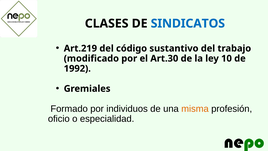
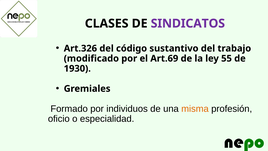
SINDICATOS colour: blue -> purple
Art.219: Art.219 -> Art.326
Art.30: Art.30 -> Art.69
10: 10 -> 55
1992: 1992 -> 1930
